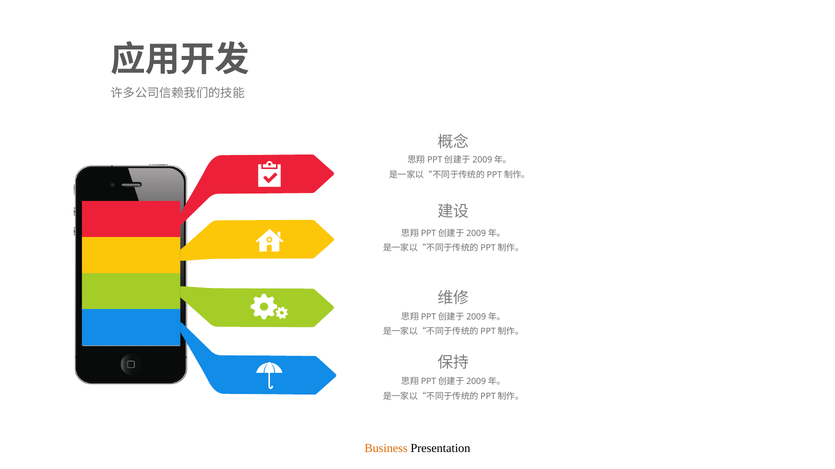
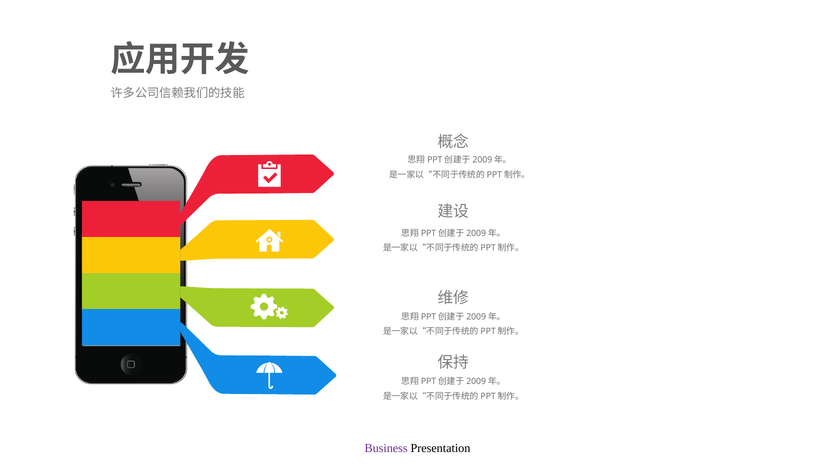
Business colour: orange -> purple
